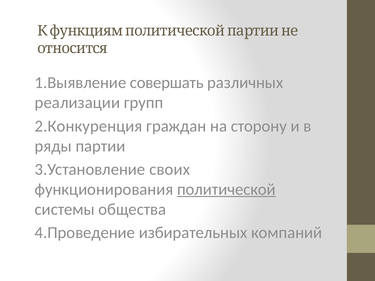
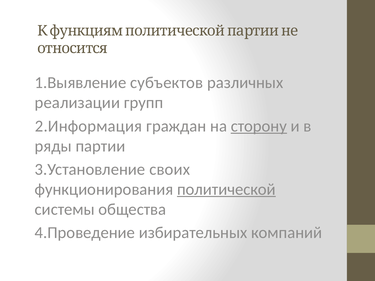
совершать: совершать -> субъектов
2.Конкуренция: 2.Конкуренция -> 2.Информация
сторону underline: none -> present
